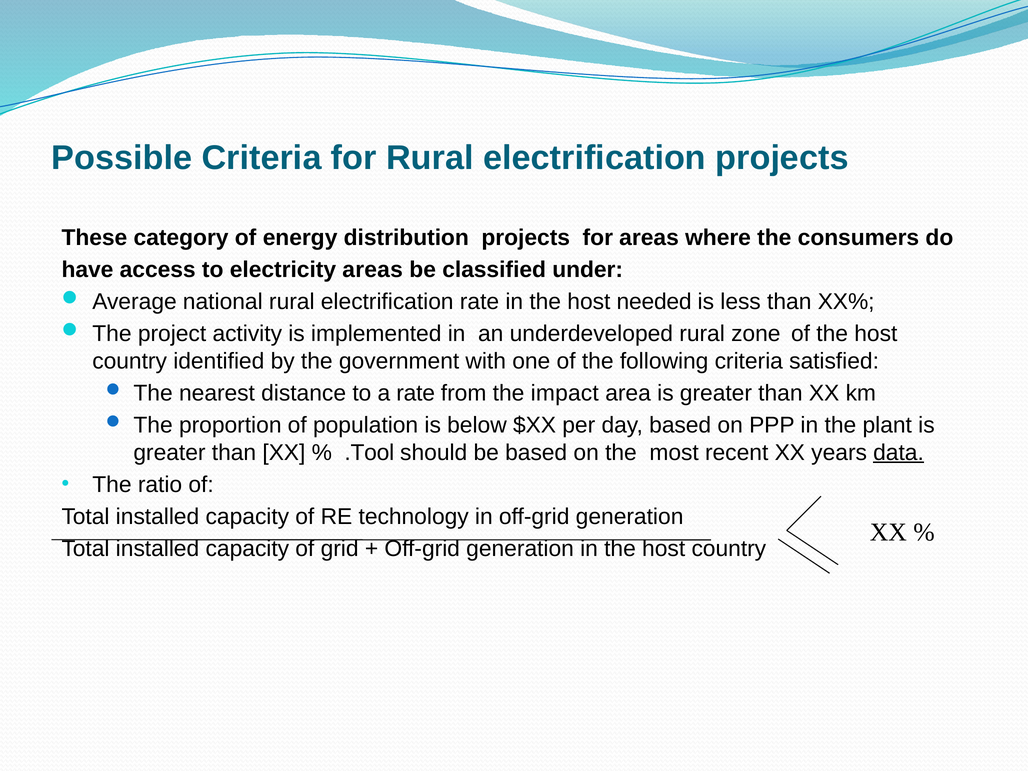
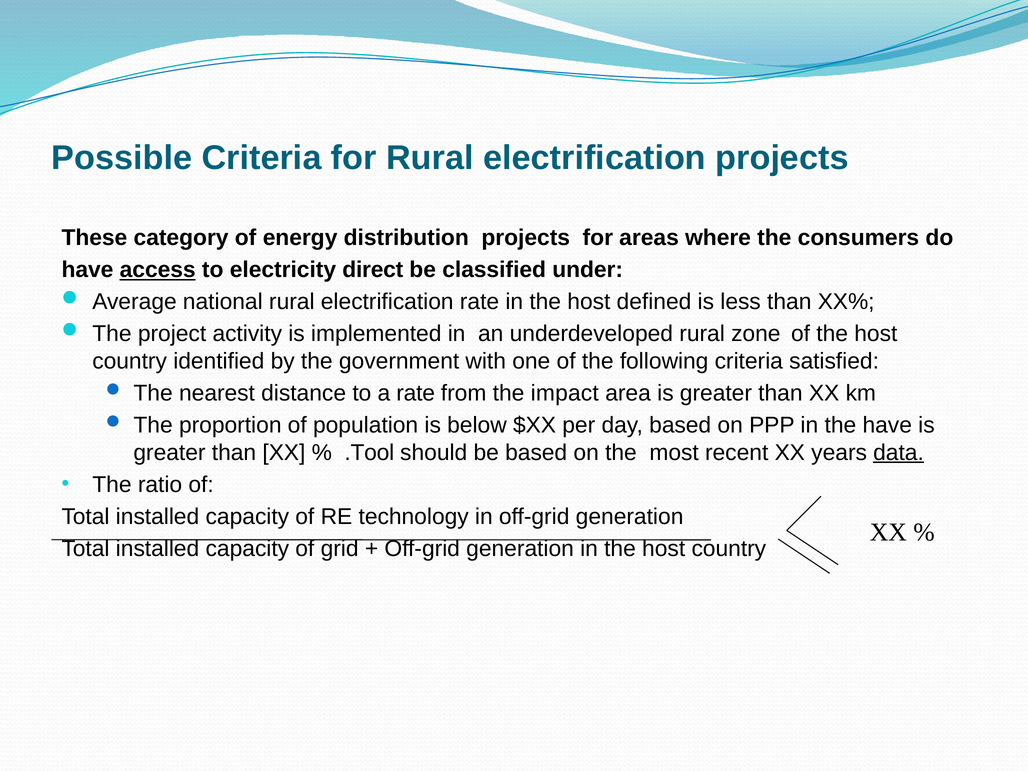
access underline: none -> present
electricity areas: areas -> direct
needed: needed -> defined
the plant: plant -> have
